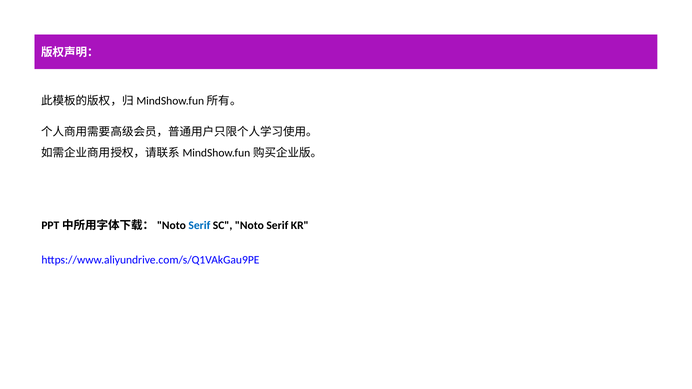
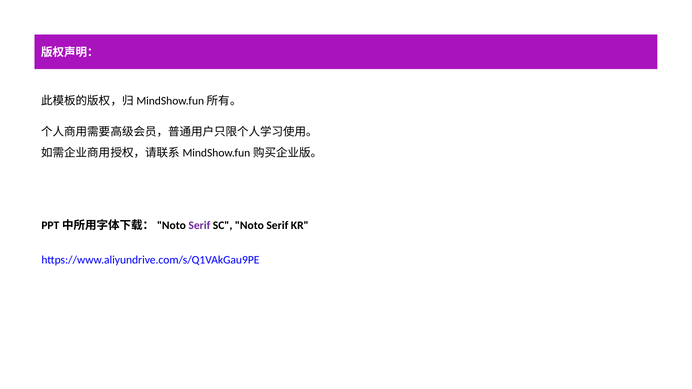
Serif at (199, 226) colour: blue -> purple
